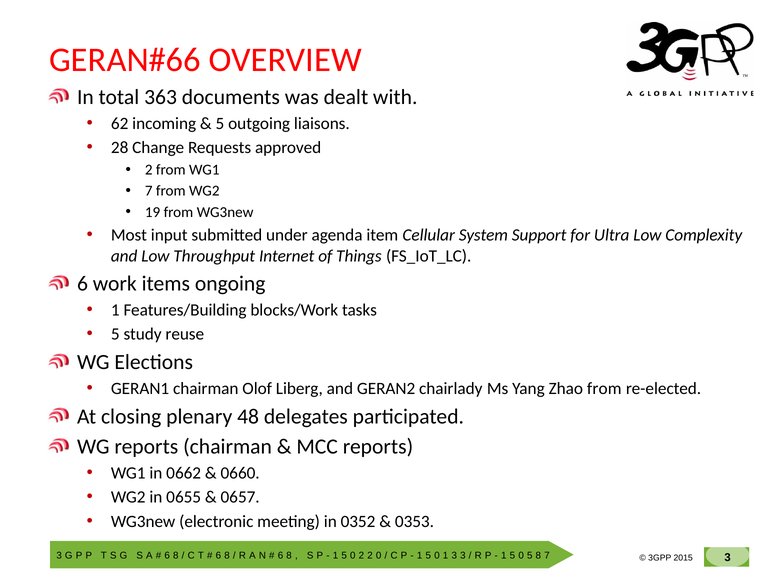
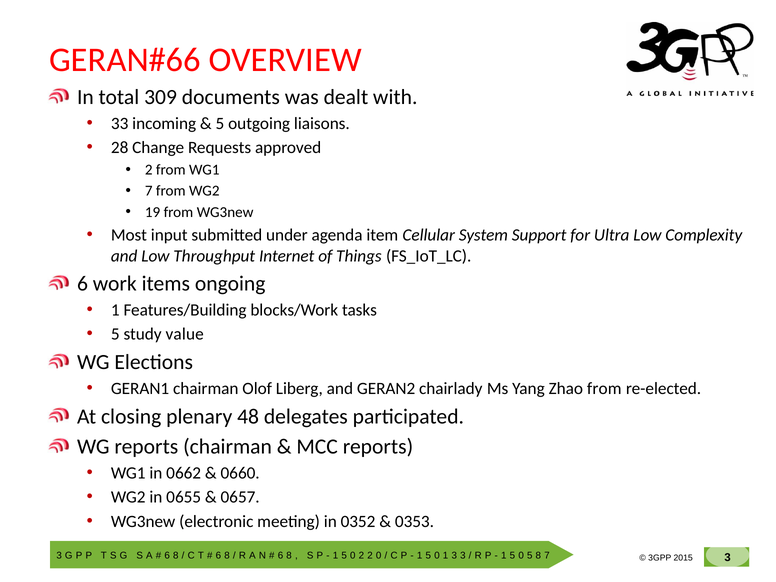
363: 363 -> 309
62: 62 -> 33
reuse: reuse -> value
